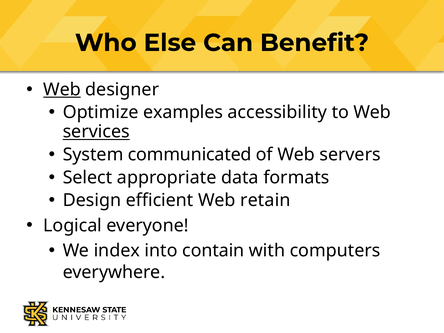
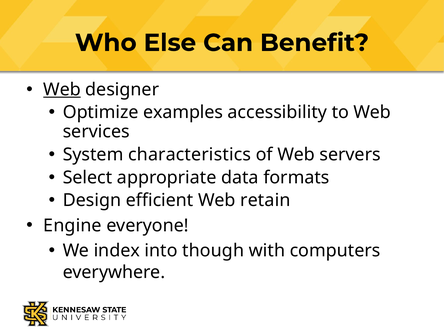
services underline: present -> none
communicated: communicated -> characteristics
Logical: Logical -> Engine
contain: contain -> though
